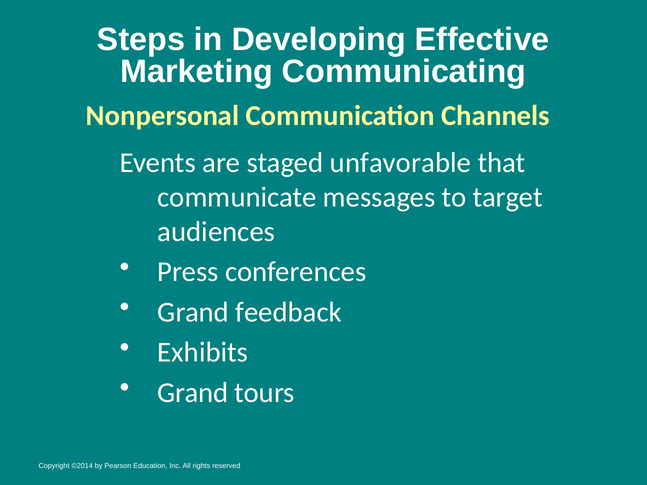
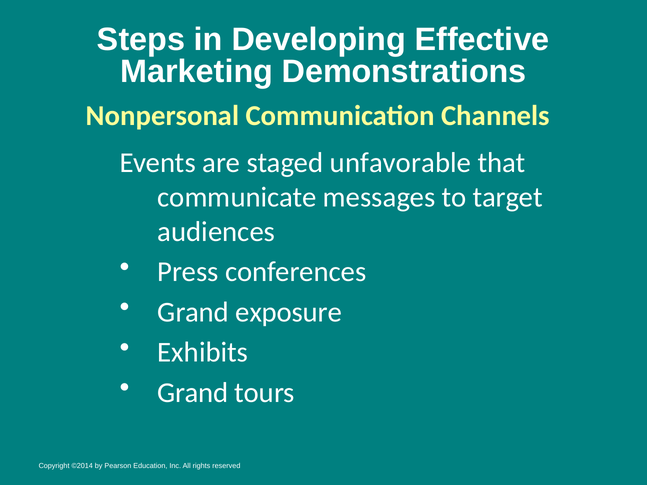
Communicating: Communicating -> Demonstrations
feedback: feedback -> exposure
